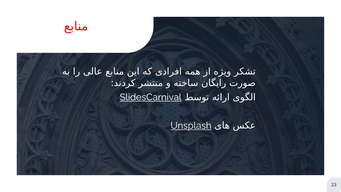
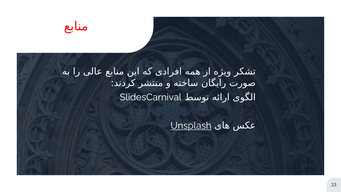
SlidesCarnival underline: present -> none
